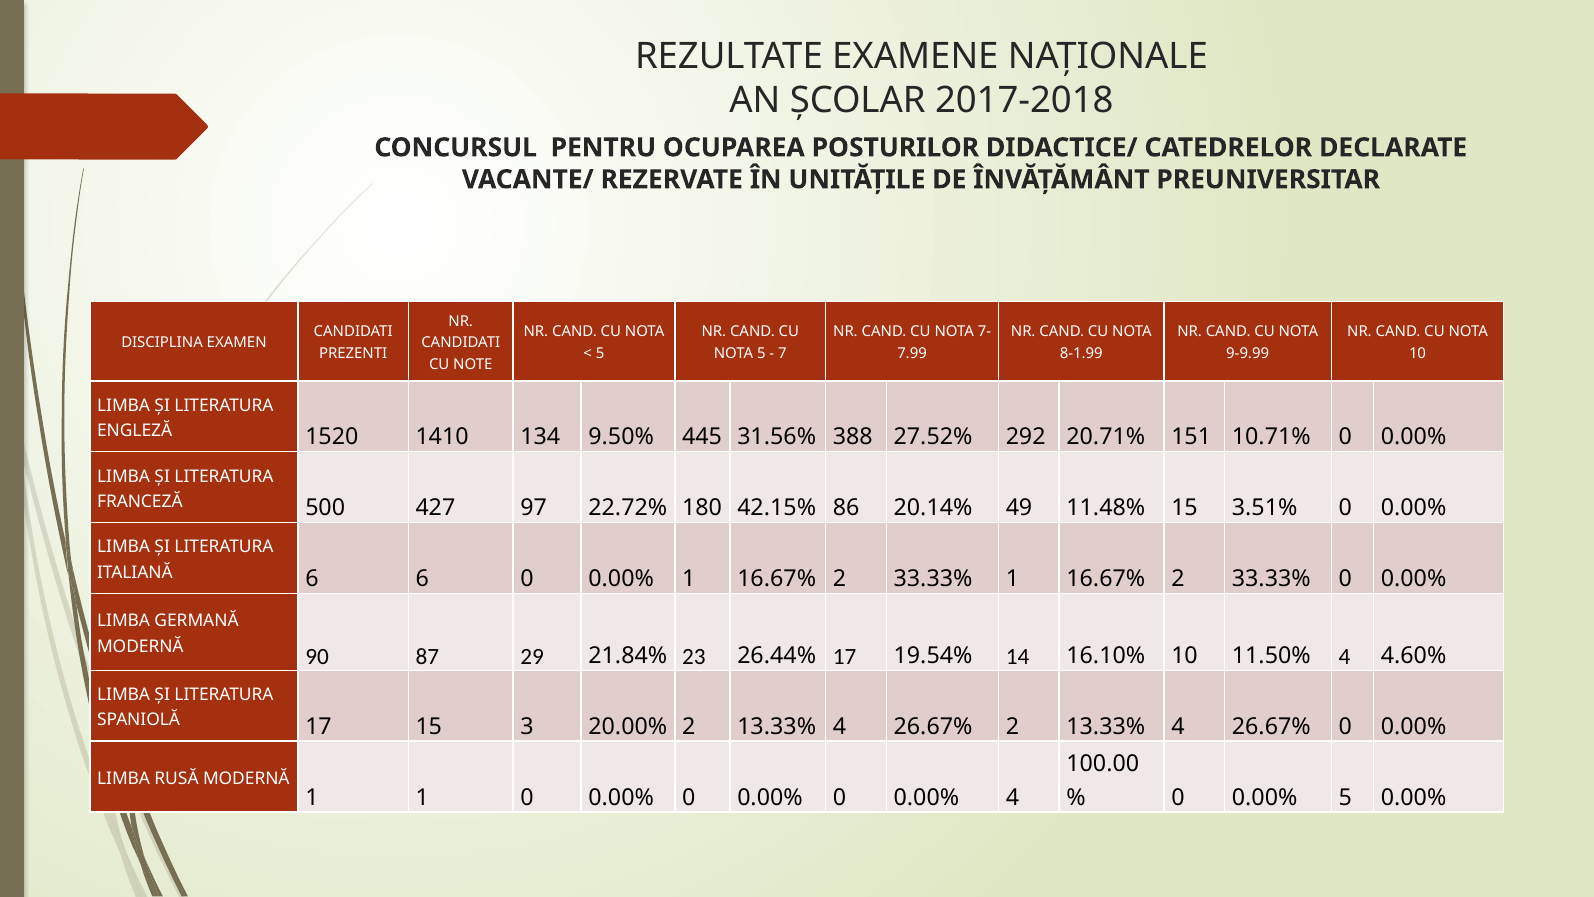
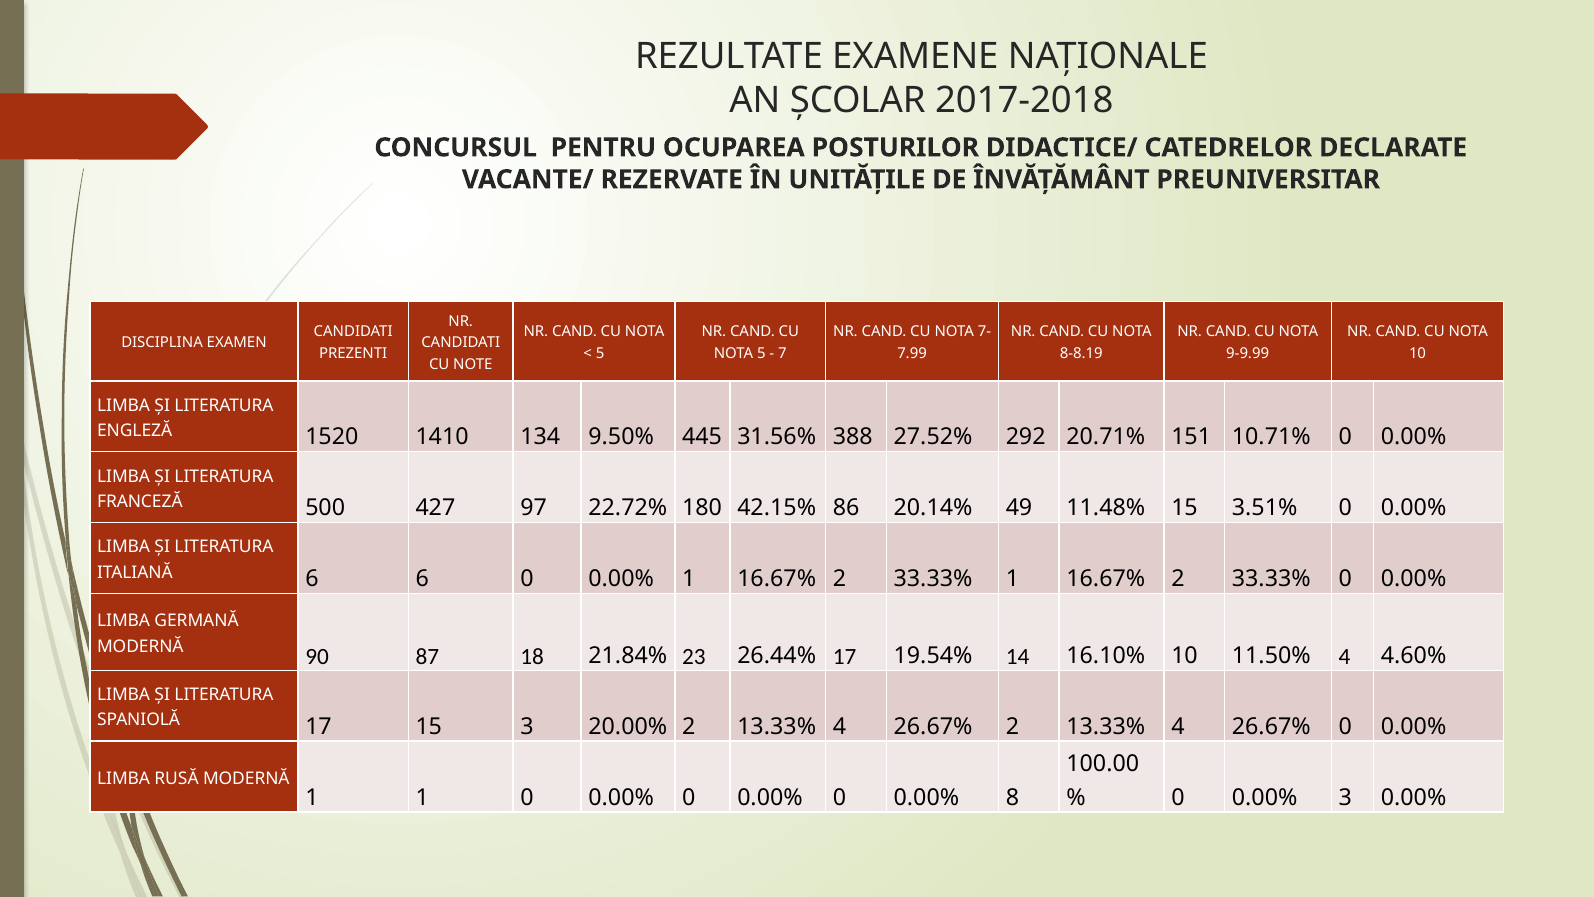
8-1.99: 8-1.99 -> 8-8.19
29: 29 -> 18
0.00% 4: 4 -> 8
0.00% 5: 5 -> 3
